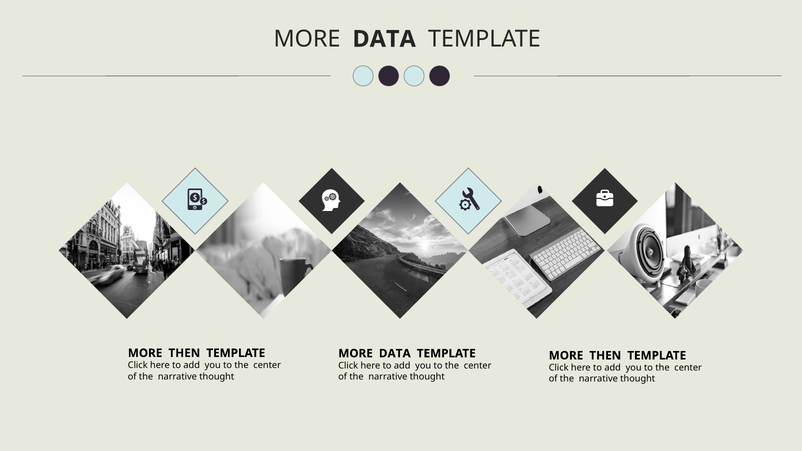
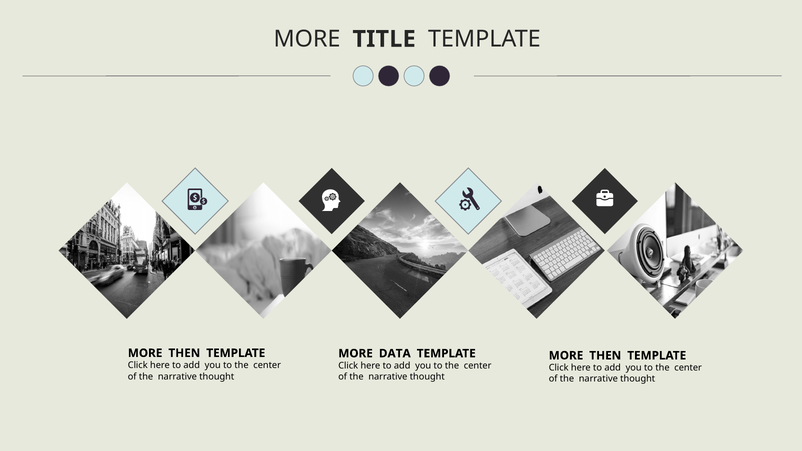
DATA at (384, 39): DATA -> TITLE
